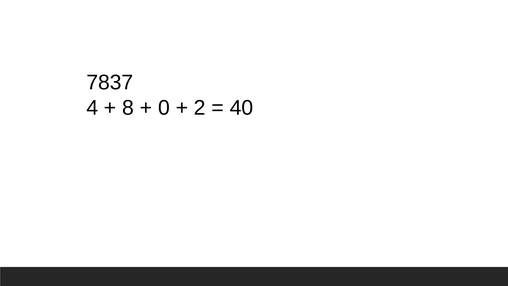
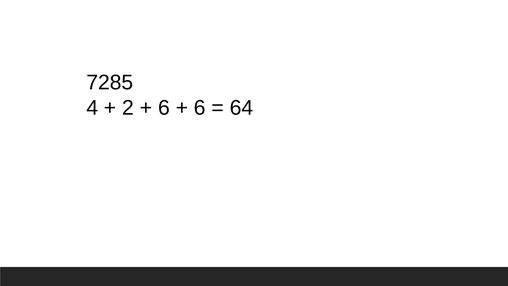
7837: 7837 -> 7285
8: 8 -> 2
0 at (164, 108): 0 -> 6
2 at (200, 108): 2 -> 6
40: 40 -> 64
